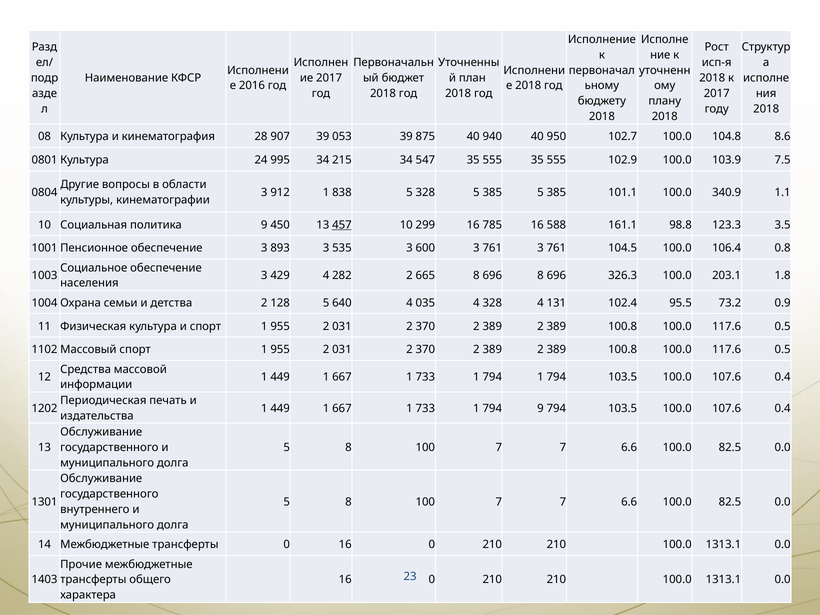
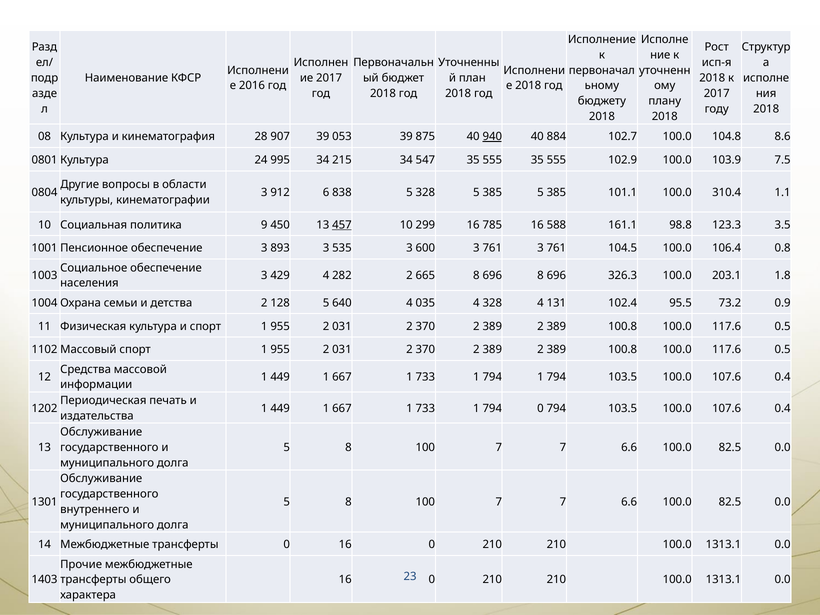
940 underline: none -> present
950: 950 -> 884
912 1: 1 -> 6
340.9: 340.9 -> 310.4
794 9: 9 -> 0
